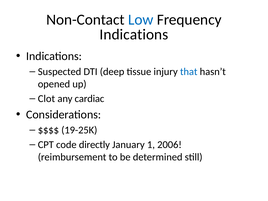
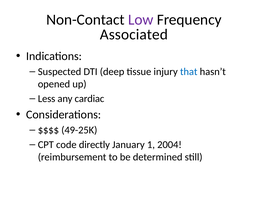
Low colour: blue -> purple
Indications at (134, 34): Indications -> Associated
Clot: Clot -> Less
19-25K: 19-25K -> 49-25K
2006: 2006 -> 2004
